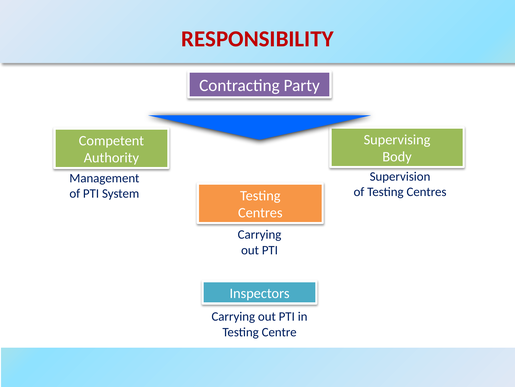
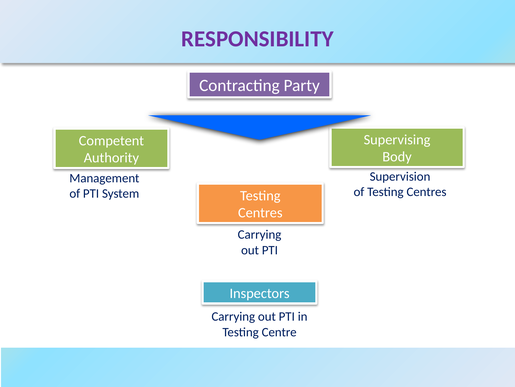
RESPONSIBILITY colour: red -> purple
